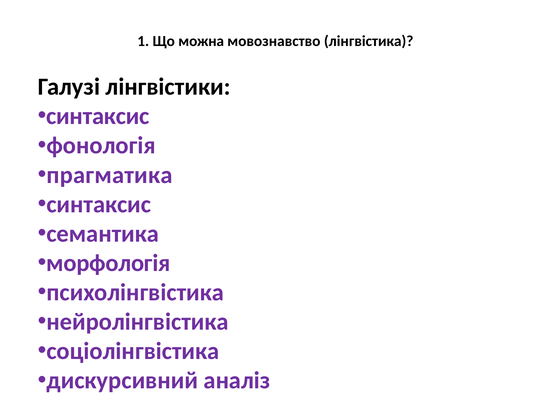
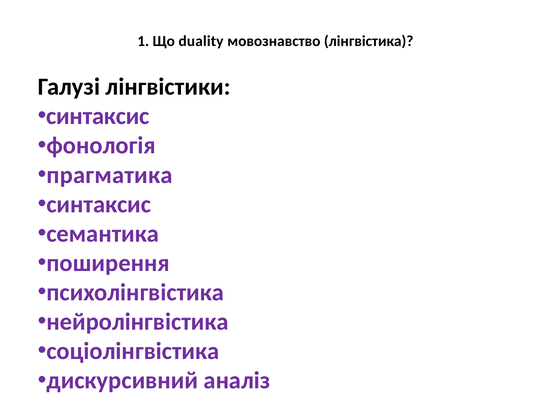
можна: можна -> duality
морфологія: морфологія -> поширення
